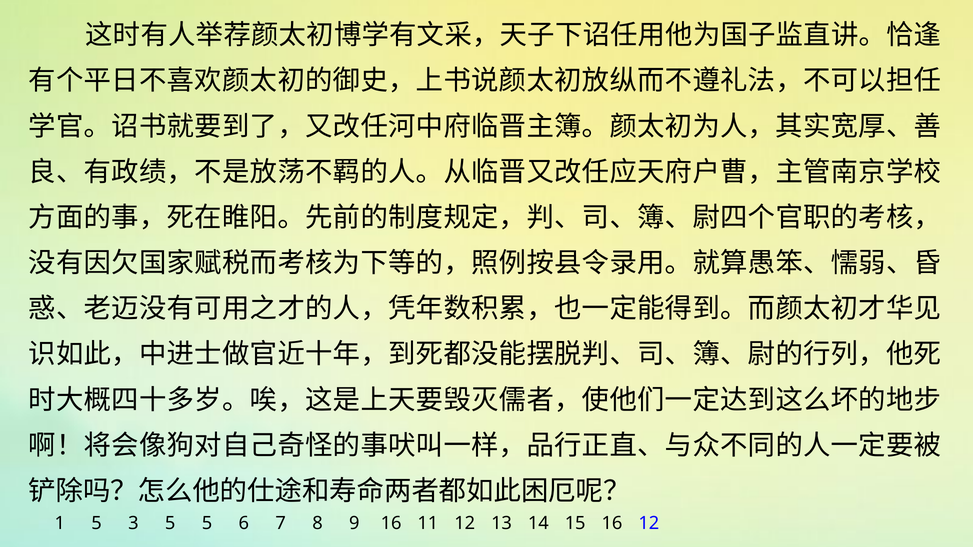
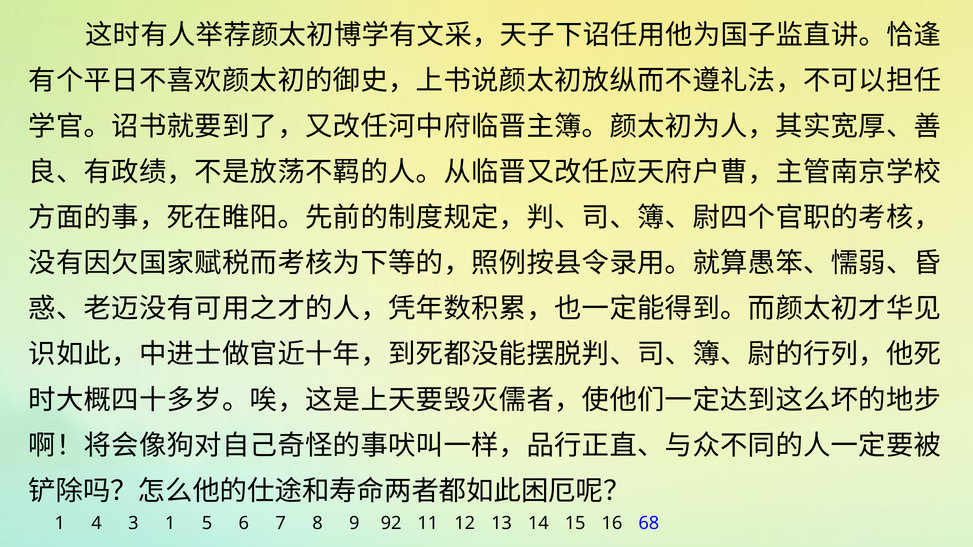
1 5: 5 -> 4
3 5: 5 -> 1
9 16: 16 -> 92
15 16 12: 12 -> 68
